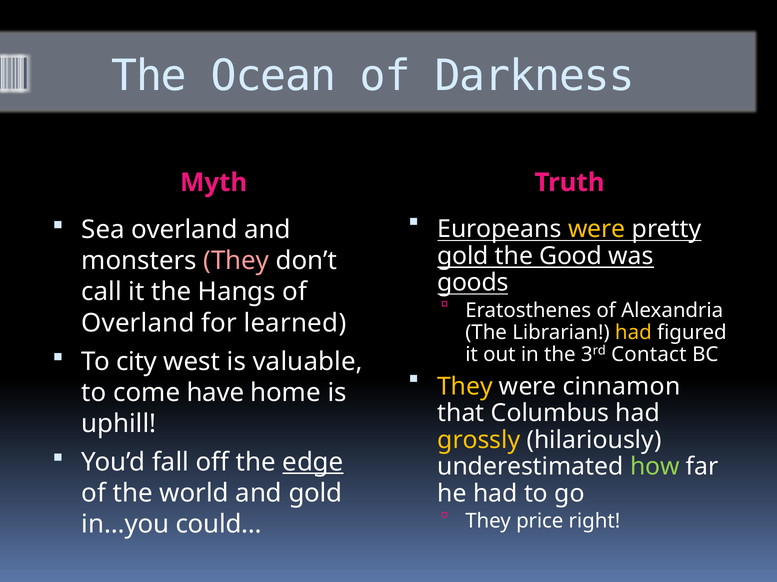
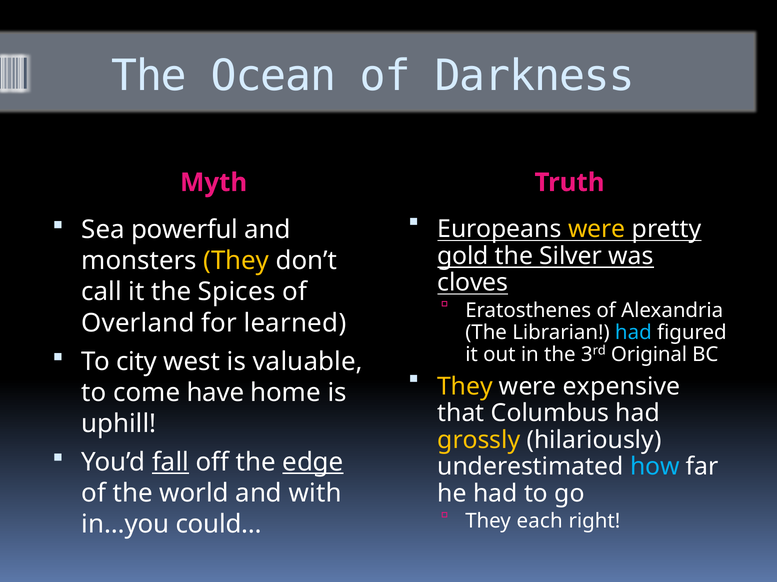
Sea overland: overland -> powerful
Good: Good -> Silver
They at (236, 261) colour: pink -> yellow
goods: goods -> cloves
Hangs: Hangs -> Spices
had at (633, 333) colour: yellow -> light blue
Contact: Contact -> Original
cinnamon: cinnamon -> expensive
fall underline: none -> present
how colour: light green -> light blue
and gold: gold -> with
price: price -> each
